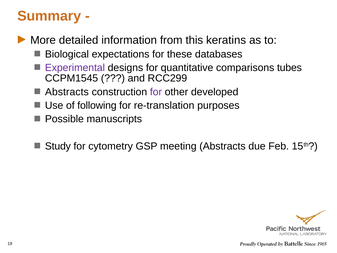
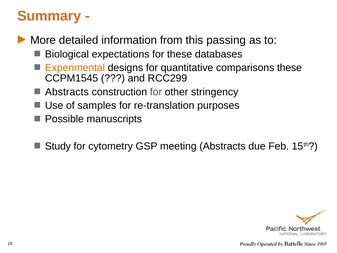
keratins: keratins -> passing
Experimental colour: purple -> orange
comparisons tubes: tubes -> these
developed: developed -> stringency
following: following -> samples
